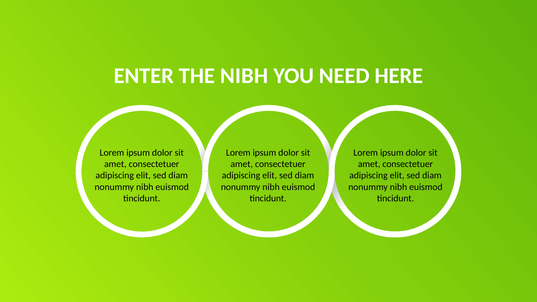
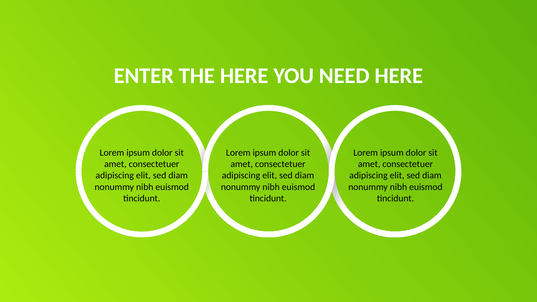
THE NIBH: NIBH -> HERE
